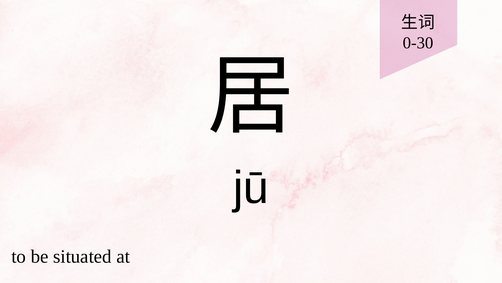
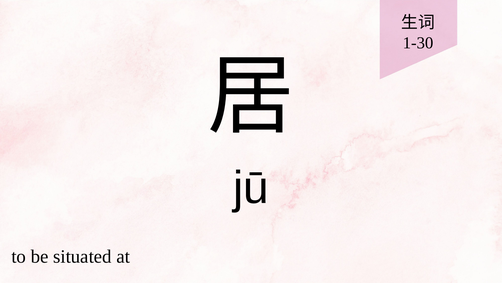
0-30: 0-30 -> 1-30
